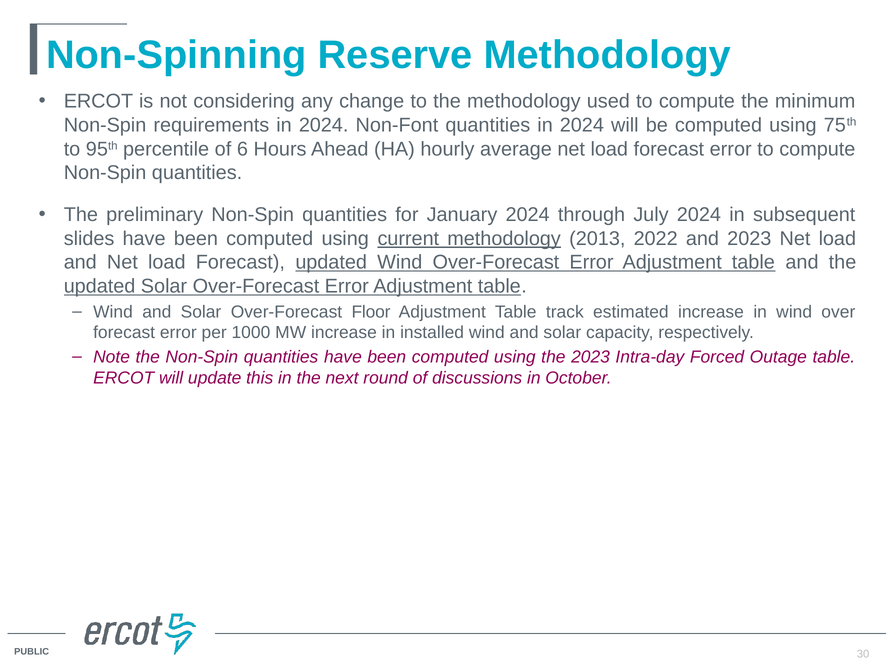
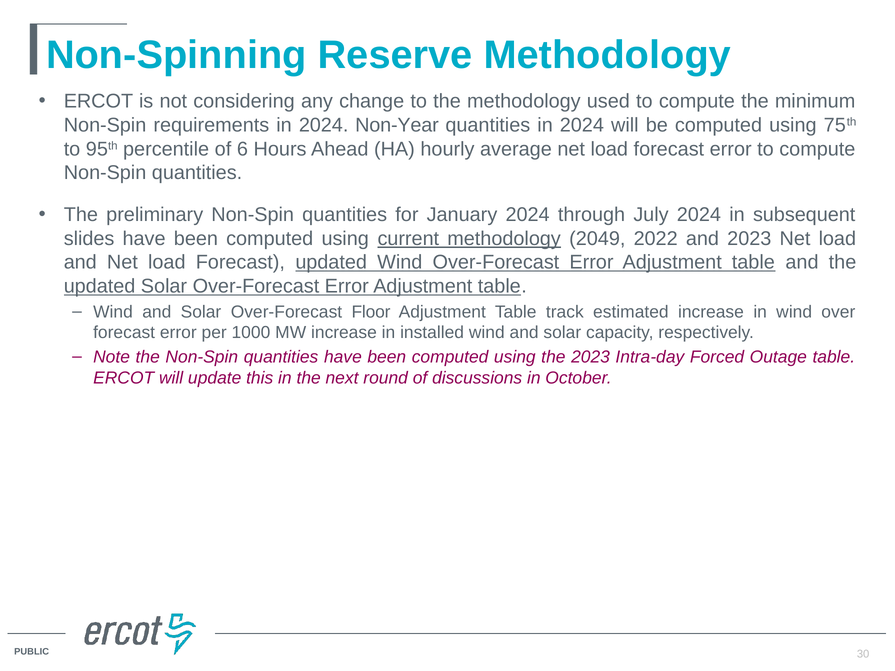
Non-Font: Non-Font -> Non-Year
2013: 2013 -> 2049
